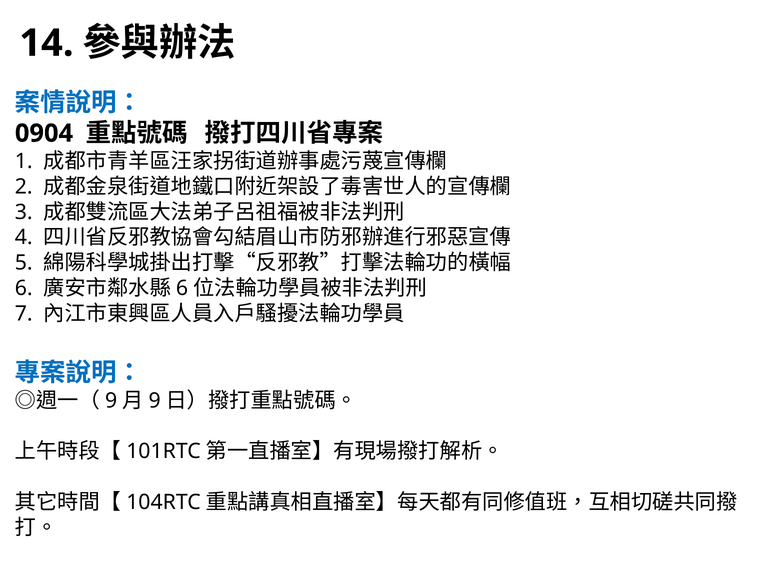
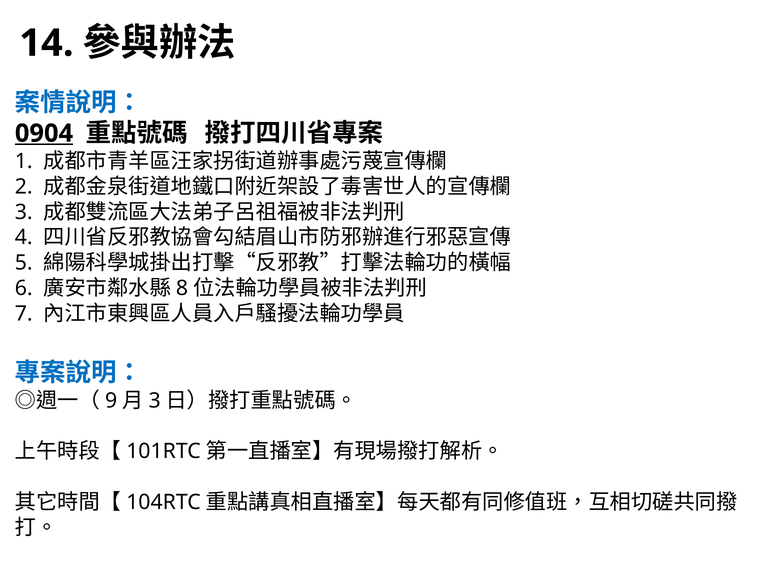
0904 underline: none -> present
6 at (182, 288): 6 -> 8
9 at (155, 400): 9 -> 3
